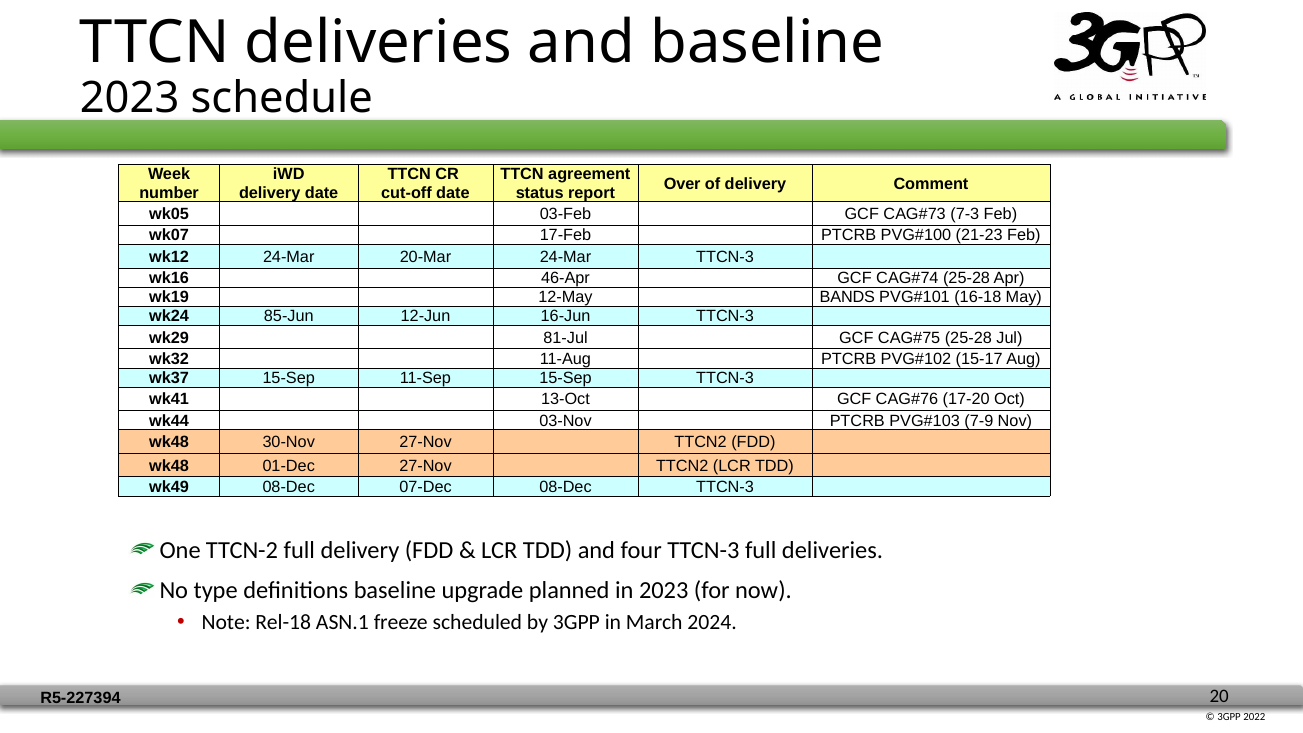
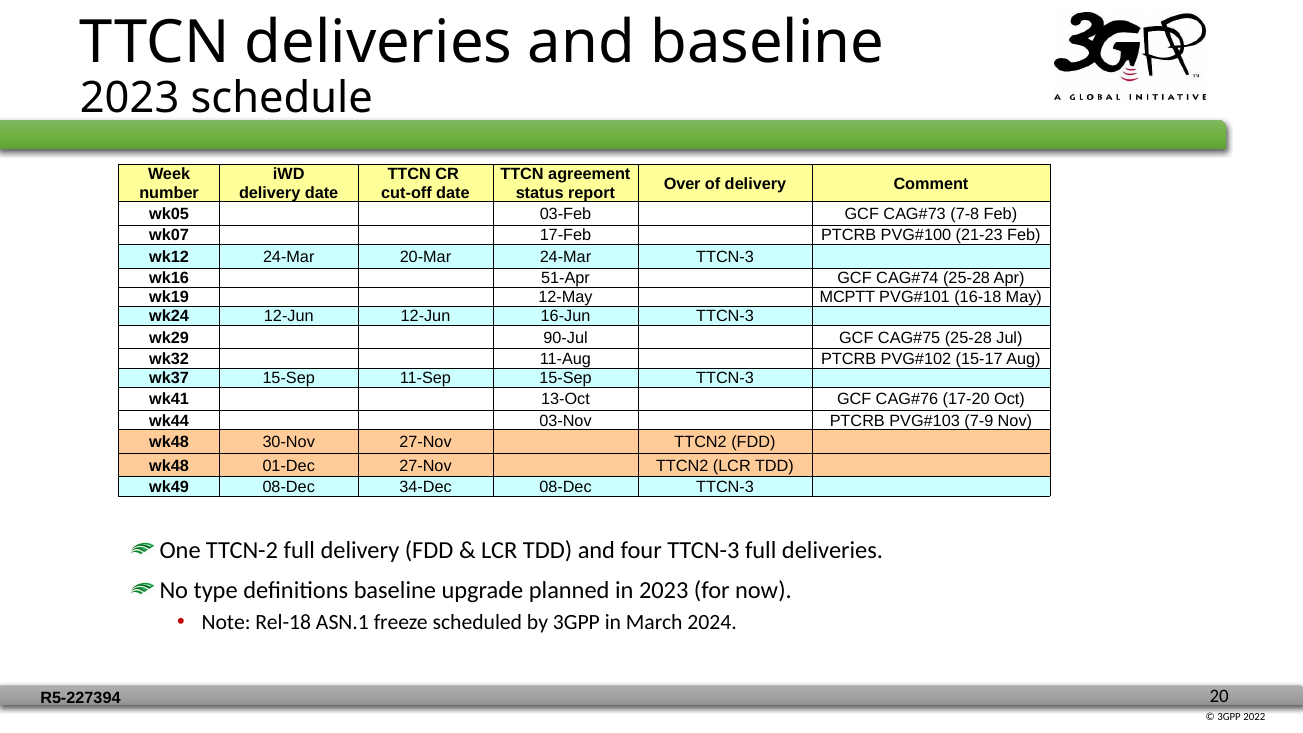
7-3: 7-3 -> 7-8
46-Apr: 46-Apr -> 51-Apr
BANDS: BANDS -> MCPTT
wk24 85-Jun: 85-Jun -> 12-Jun
81-Jul: 81-Jul -> 90-Jul
07-Dec: 07-Dec -> 34-Dec
